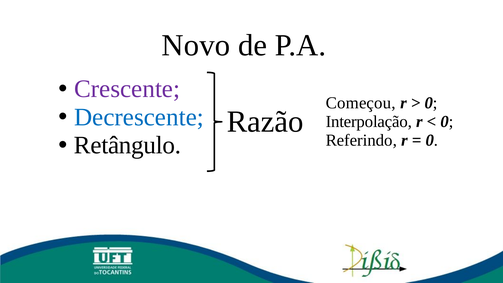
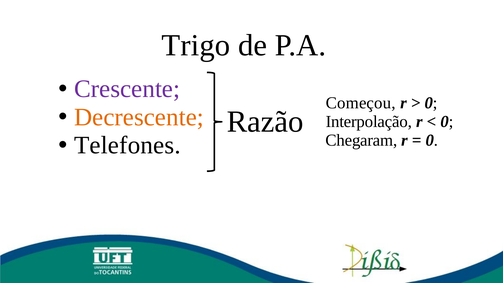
Novo: Novo -> Trigo
Decrescente colour: blue -> orange
Referindo: Referindo -> Chegaram
Retângulo: Retângulo -> Telefones
